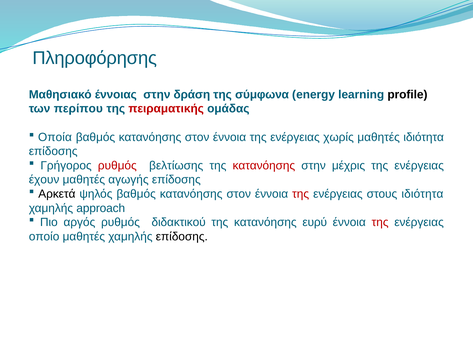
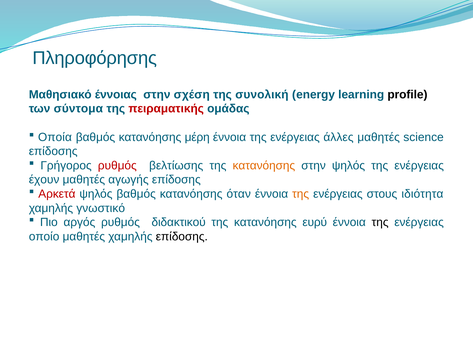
δράση: δράση -> σχέση
σύμφωνα: σύμφωνα -> συνολική
περίπου: περίπου -> σύντομα
στον at (197, 137): στον -> μέρη
χωρίς: χωρίς -> άλλες
μαθητές ιδιότητα: ιδιότητα -> science
κατανόησης at (264, 165) colour: red -> orange
στην μέχρις: μέχρις -> ψηλός
Αρκετά colour: black -> red
ψηλός βαθμός κατανόησης στον: στον -> όταν
της at (301, 194) colour: red -> orange
approach: approach -> γνωστικό
της at (380, 222) colour: red -> black
